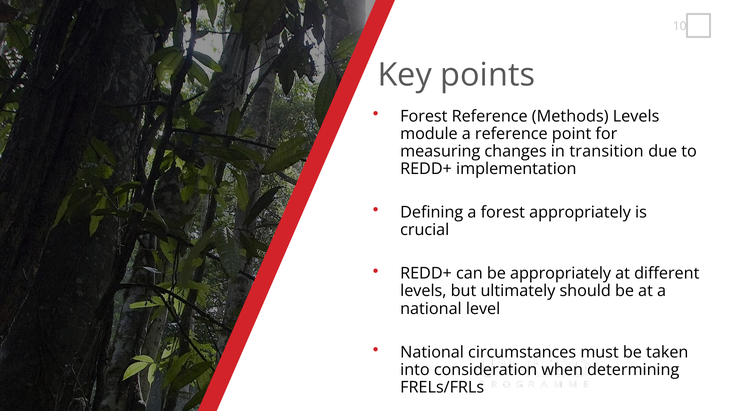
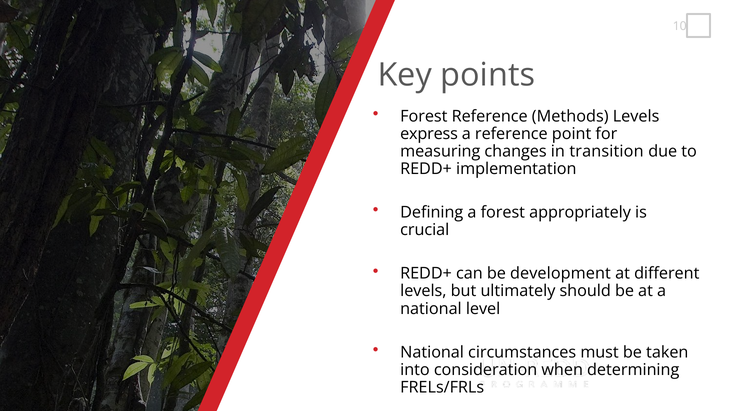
module: module -> express
be appropriately: appropriately -> development
